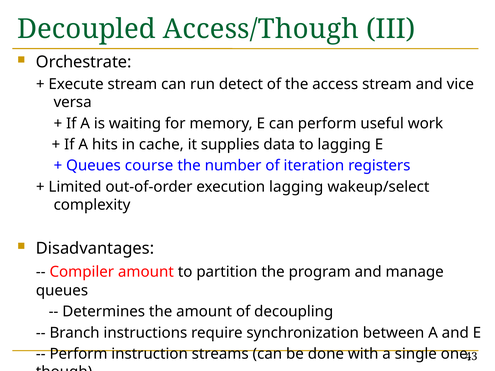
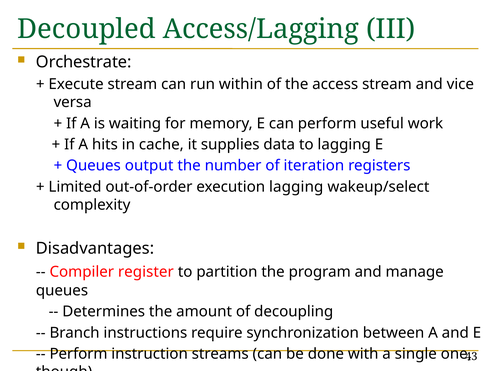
Access/Though: Access/Though -> Access/Lagging
detect: detect -> within
course: course -> output
Compiler amount: amount -> register
